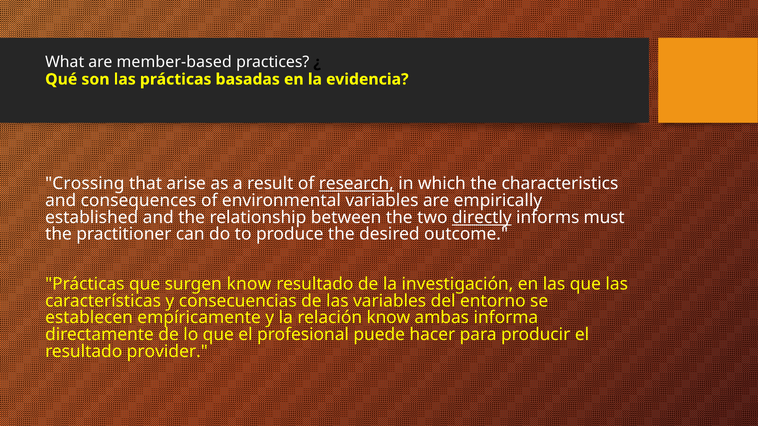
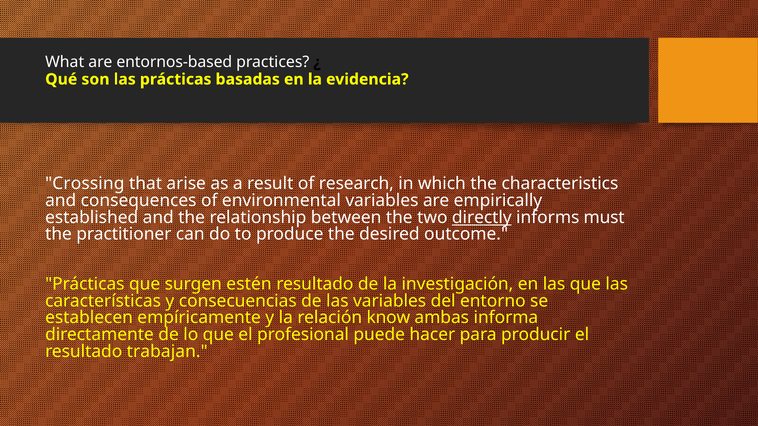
member-based: member-based -> entornos-based
research underline: present -> none
surgen know: know -> estén
provider: provider -> trabajan
